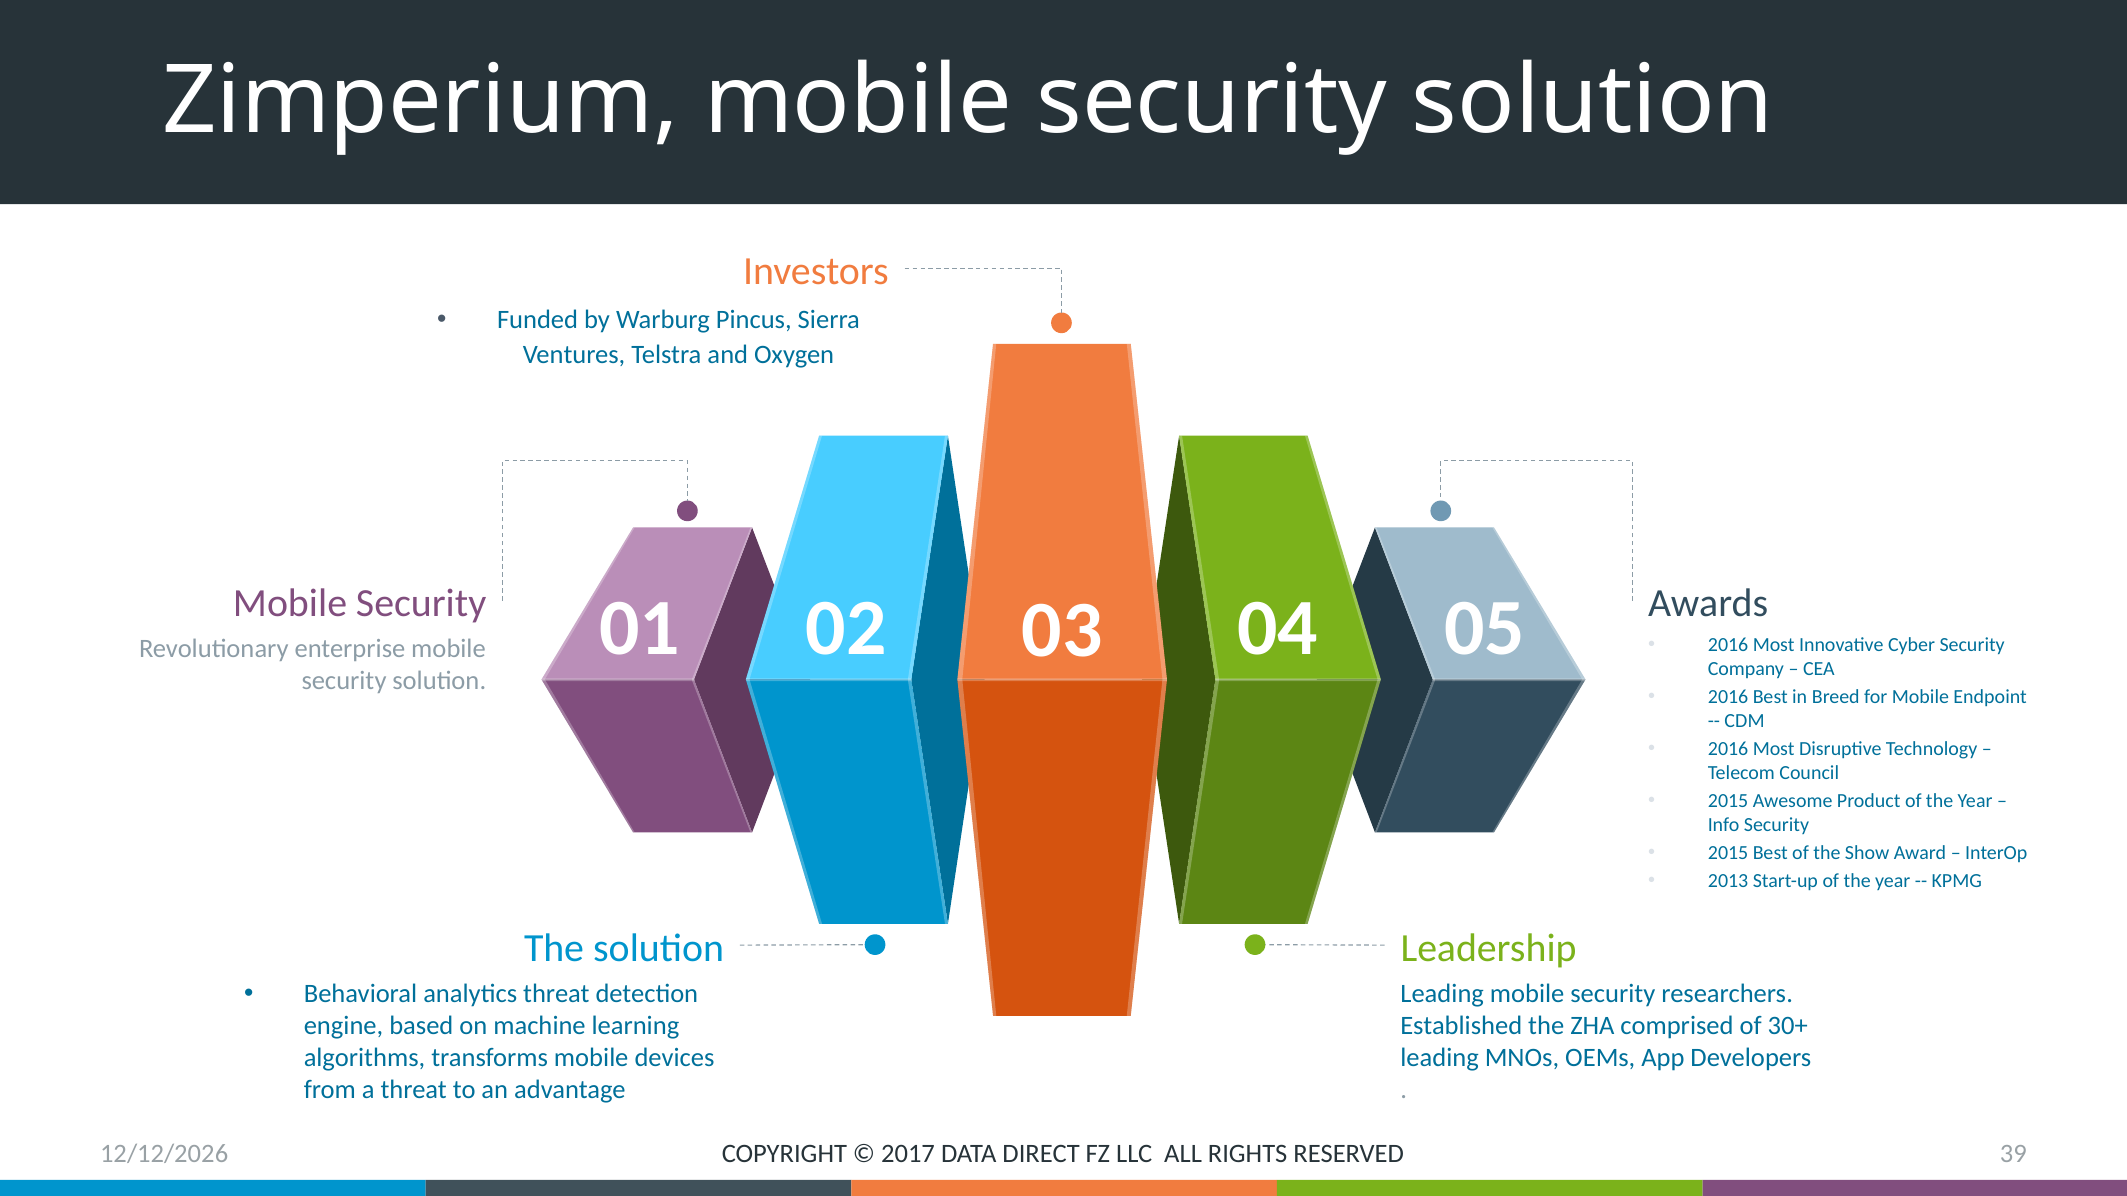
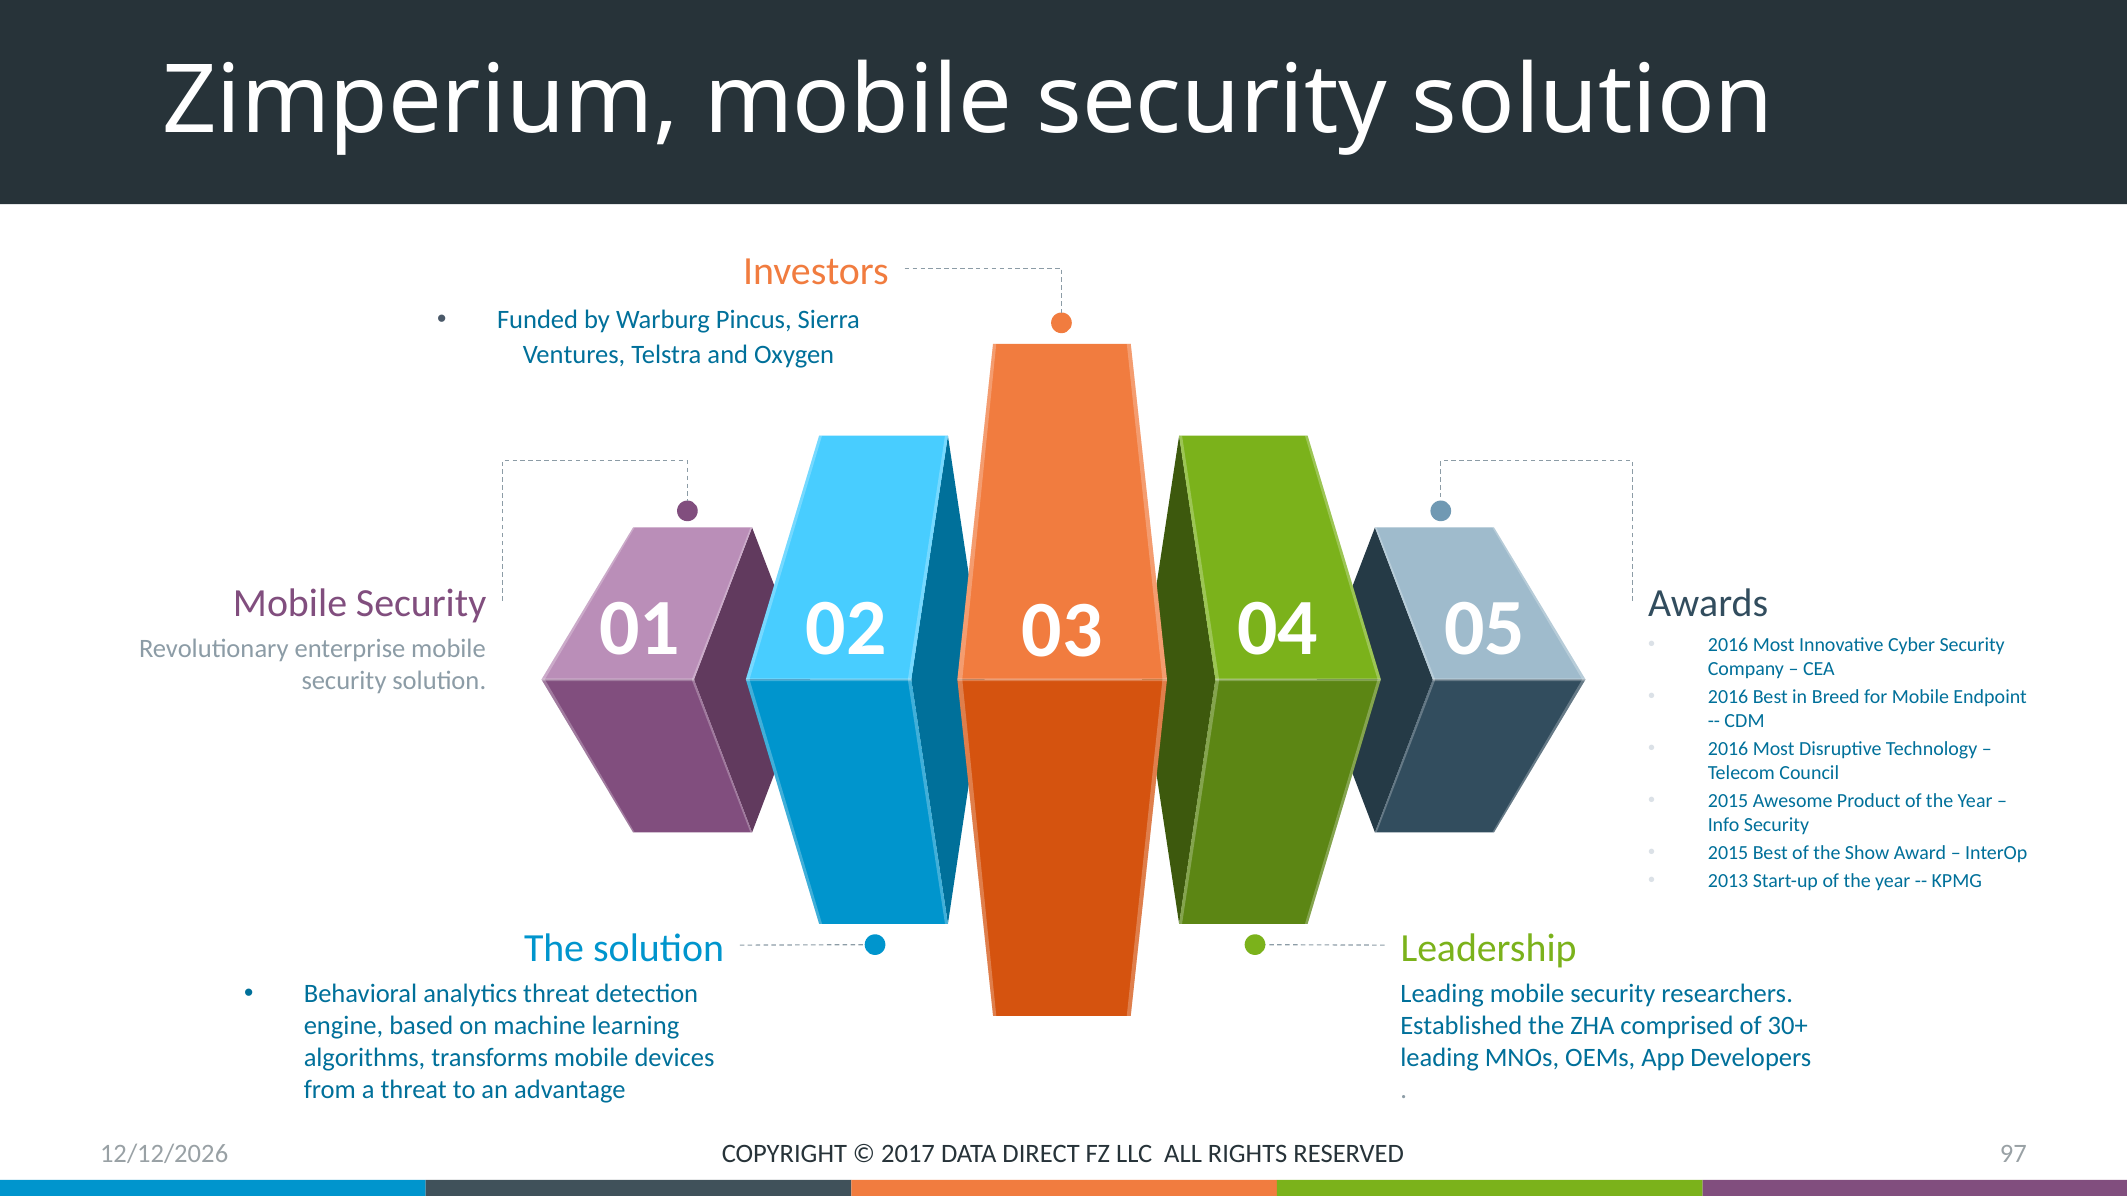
39: 39 -> 97
